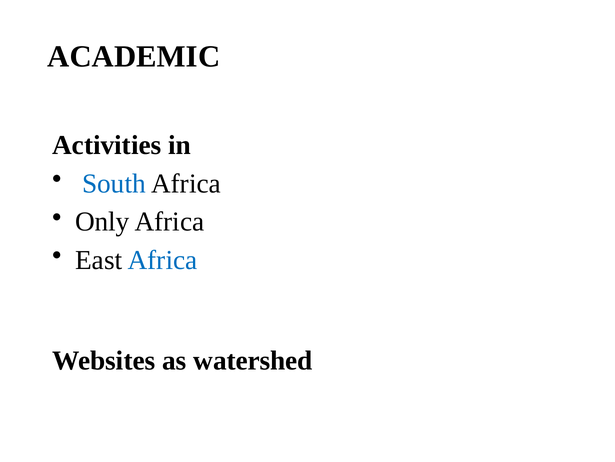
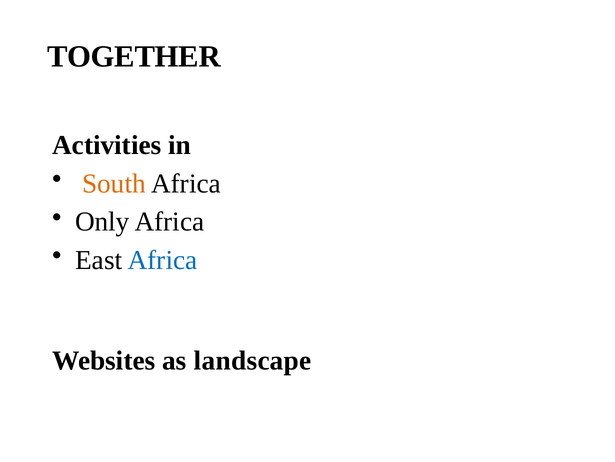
ACADEMIC: ACADEMIC -> TOGETHER
South colour: blue -> orange
watershed: watershed -> landscape
